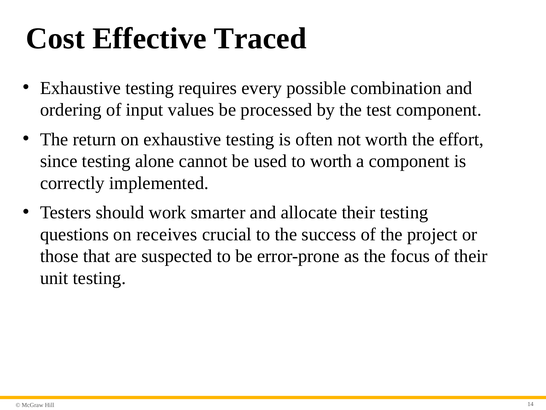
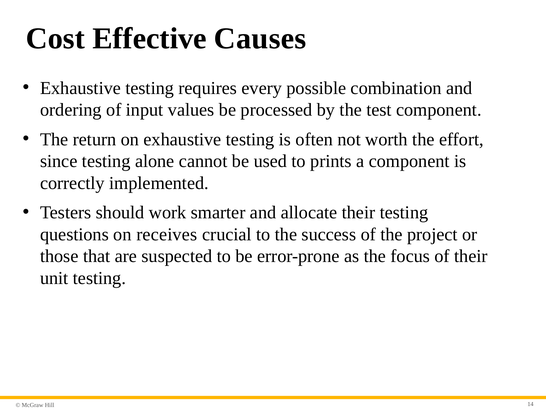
Traced: Traced -> Causes
to worth: worth -> prints
